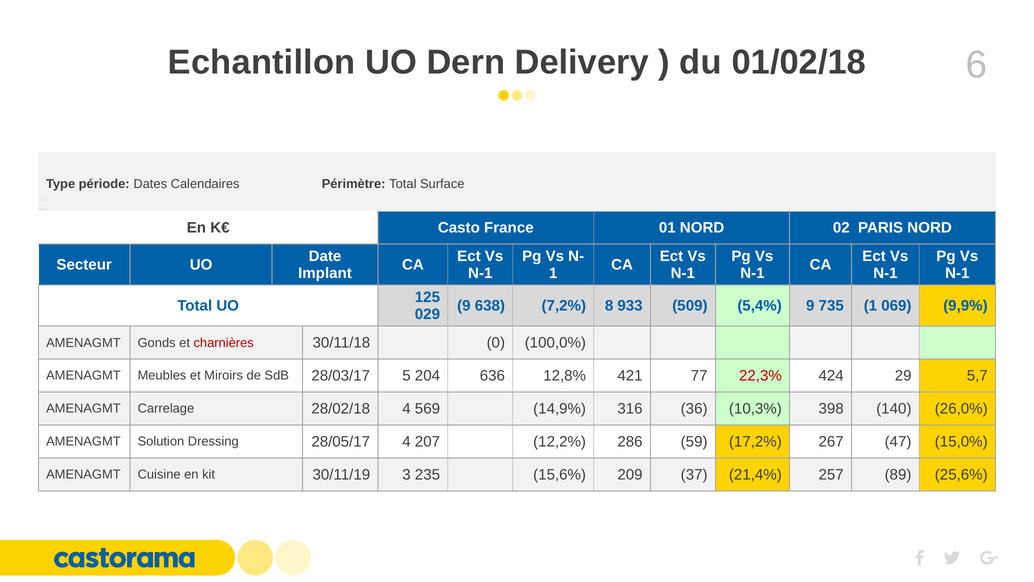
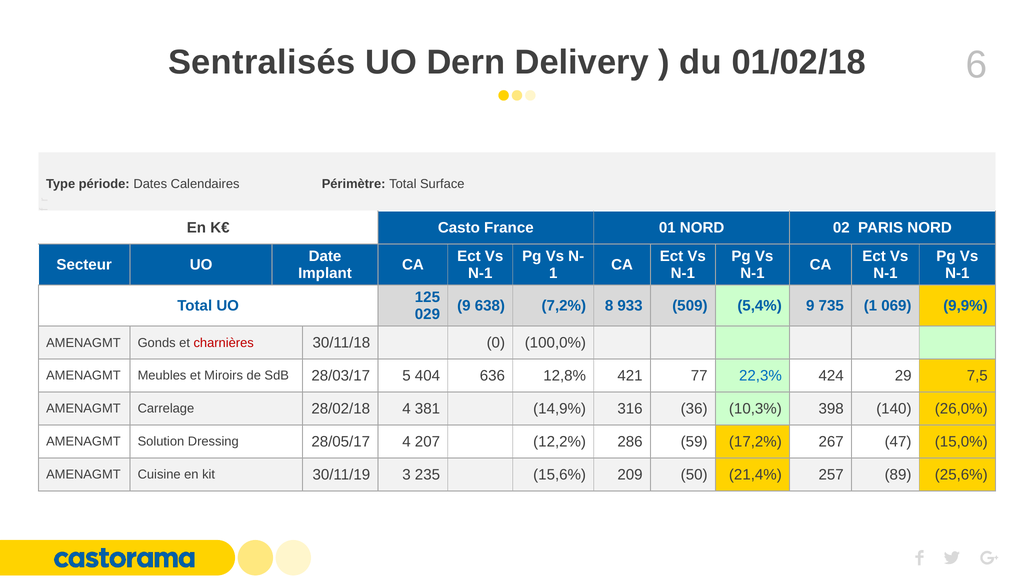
Echantillon: Echantillon -> Sentralisés
204: 204 -> 404
22,3% colour: red -> blue
5,7: 5,7 -> 7,5
569: 569 -> 381
37: 37 -> 50
